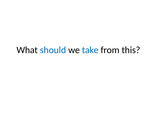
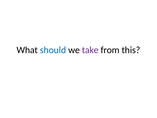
take colour: blue -> purple
